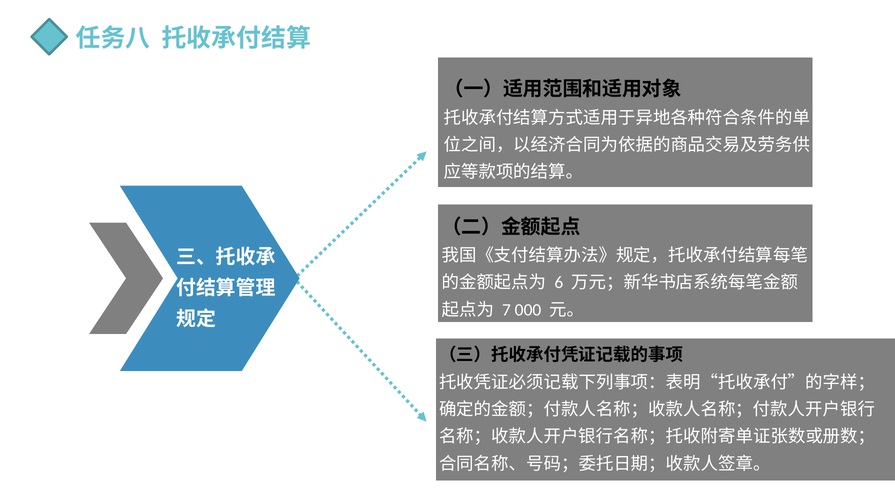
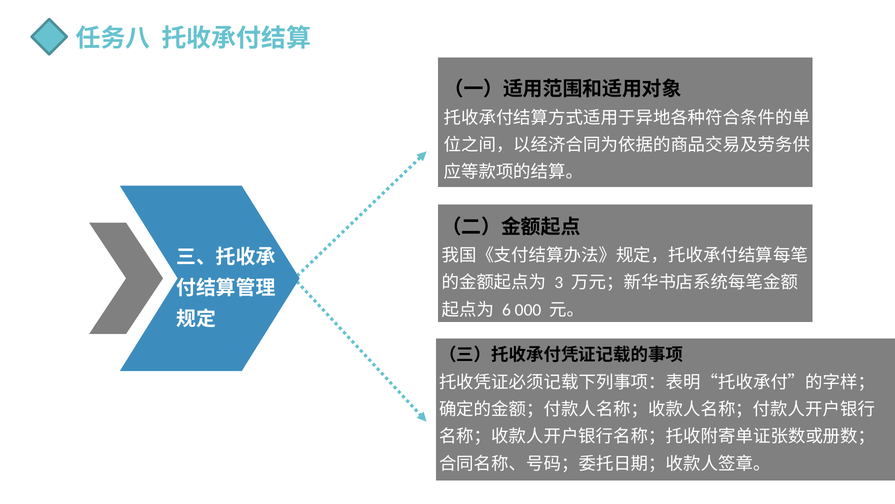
6: 6 -> 3
7: 7 -> 6
